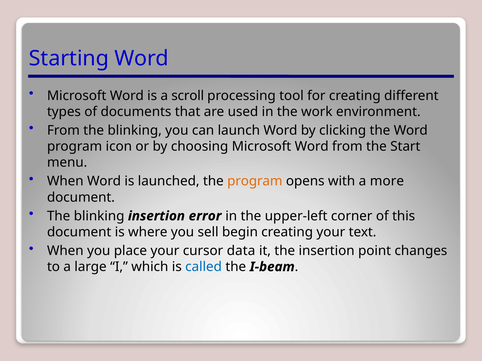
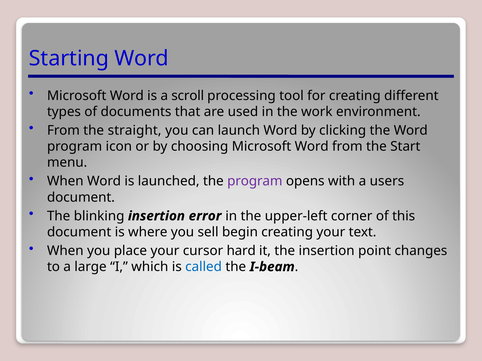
From the blinking: blinking -> straight
program at (255, 181) colour: orange -> purple
more: more -> users
data: data -> hard
